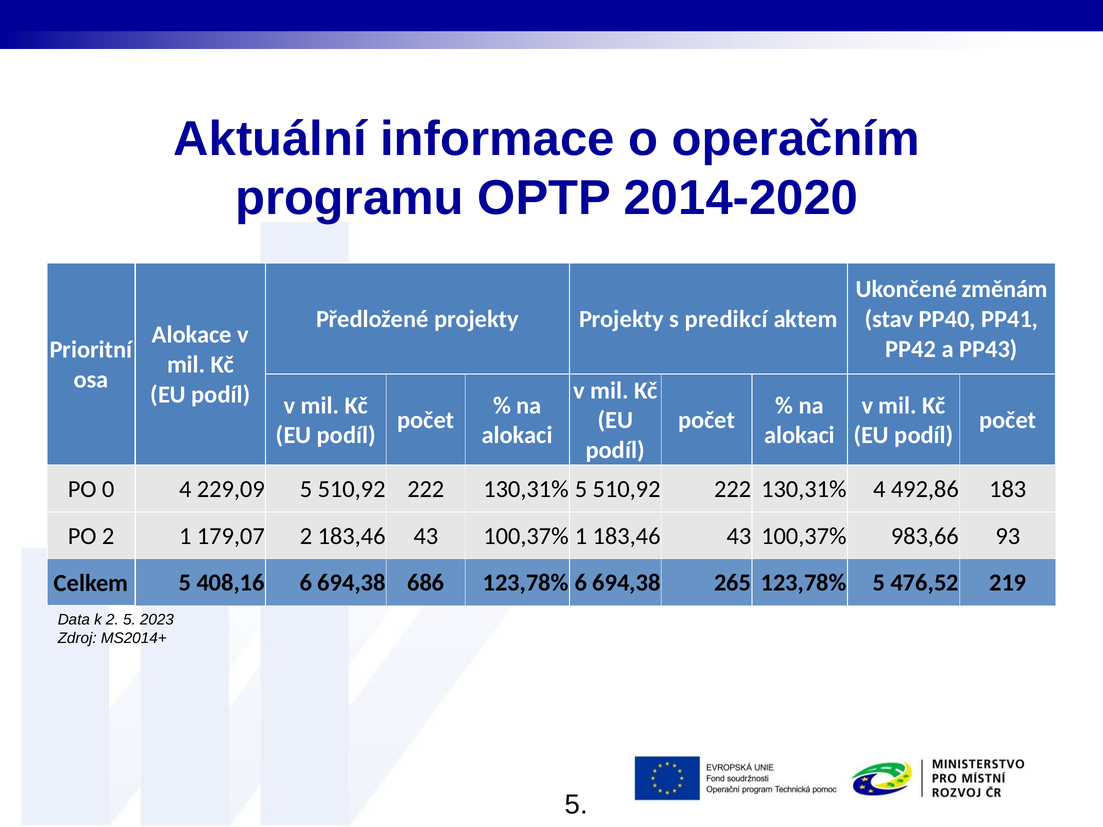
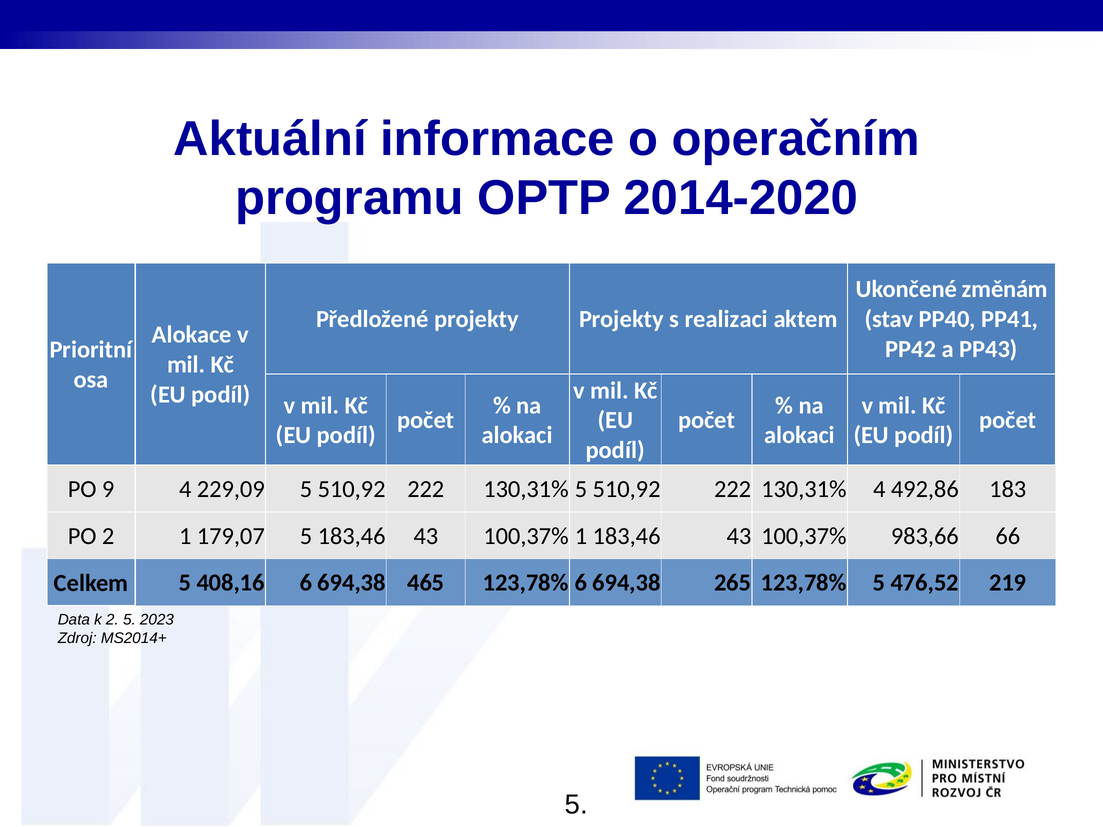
predikcí: predikcí -> realizaci
0: 0 -> 9
179,07 2: 2 -> 5
93: 93 -> 66
686: 686 -> 465
